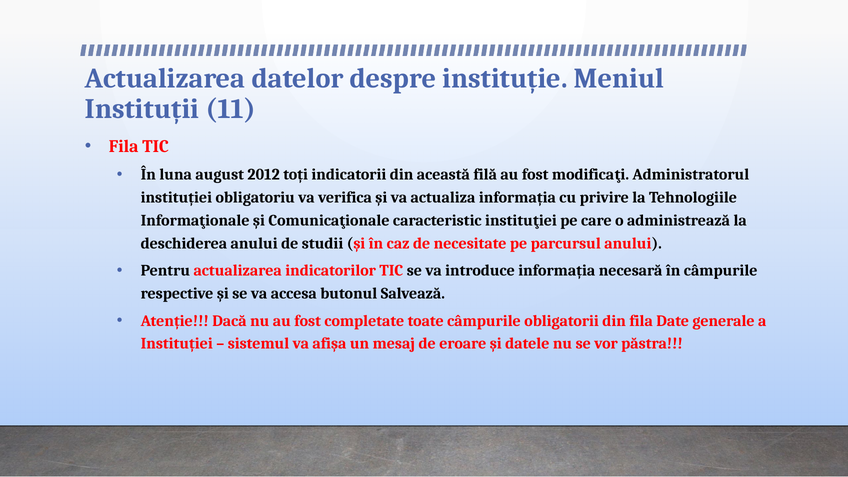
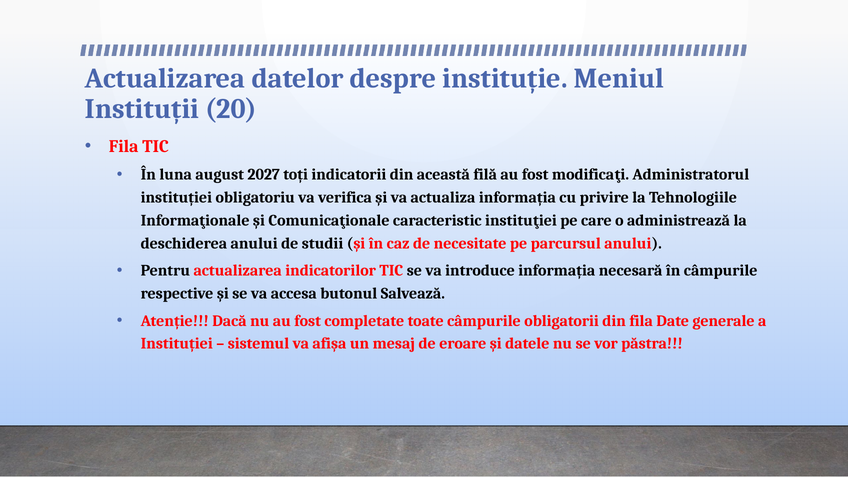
11: 11 -> 20
2012: 2012 -> 2027
